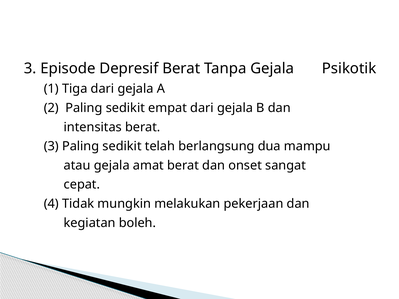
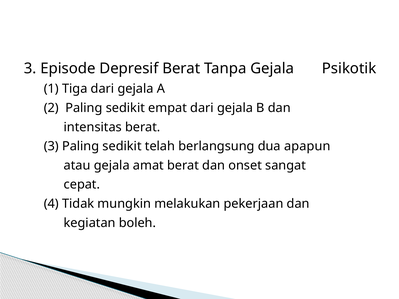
mampu: mampu -> apapun
